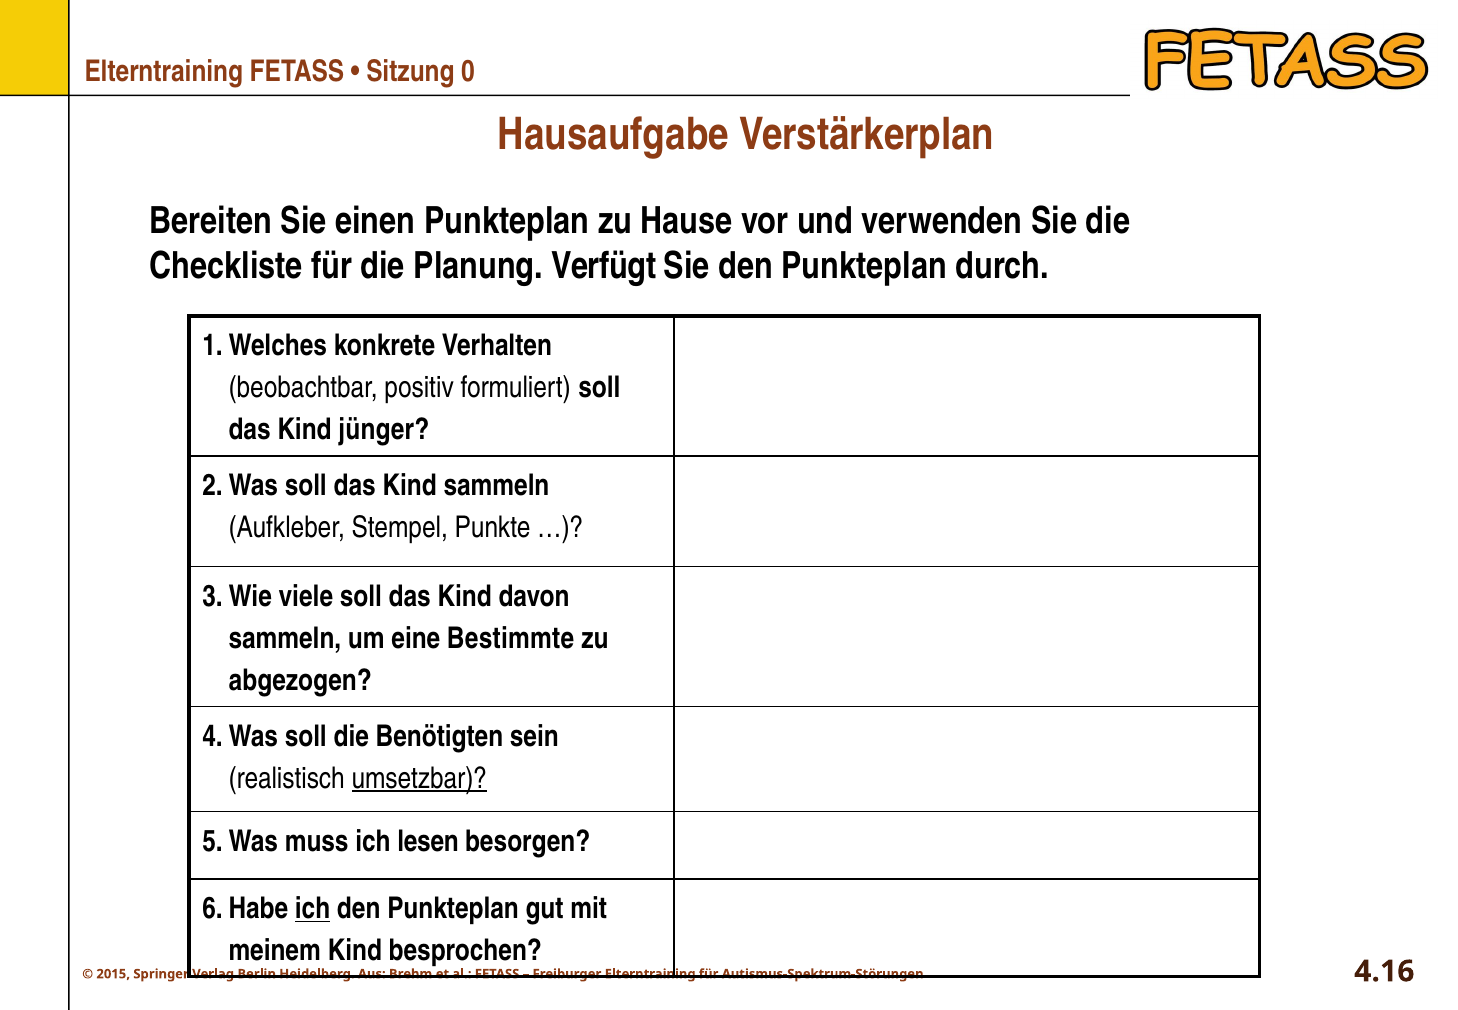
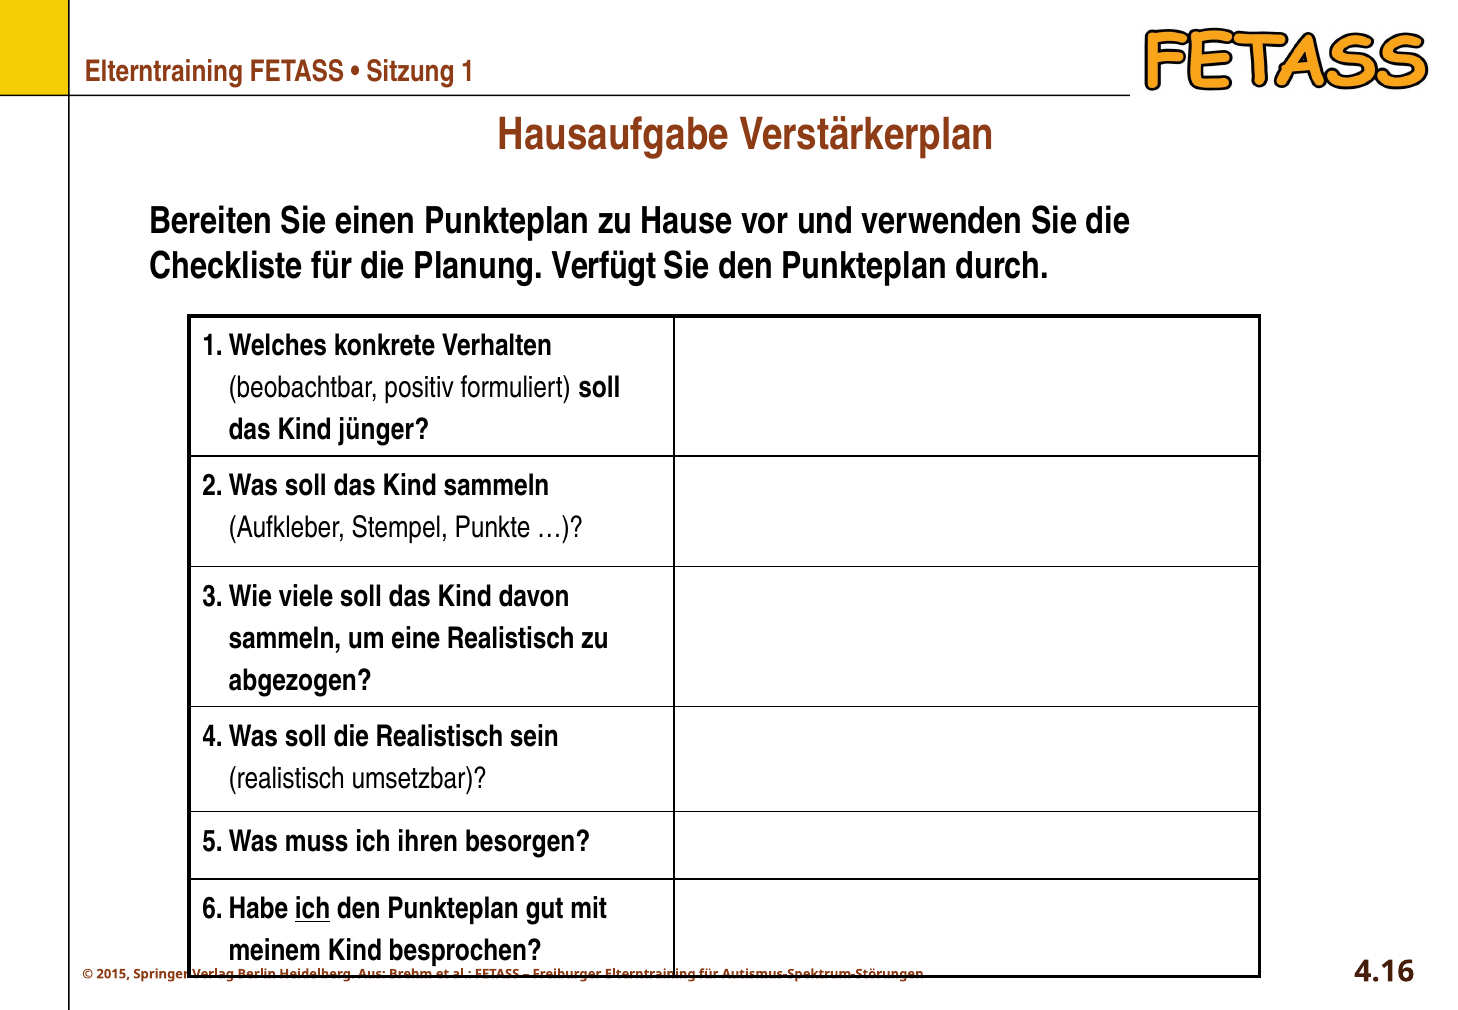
0: 0 -> 1
eine Bestimmte: Bestimmte -> Realistisch
die Benötigten: Benötigten -> Realistisch
umsetzbar underline: present -> none
lesen: lesen -> ihren
